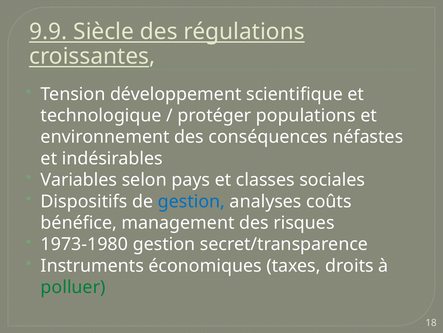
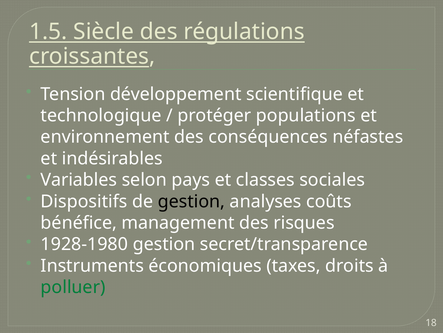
9.9: 9.9 -> 1.5
gestion at (191, 201) colour: blue -> black
1973-1980: 1973-1980 -> 1928-1980
